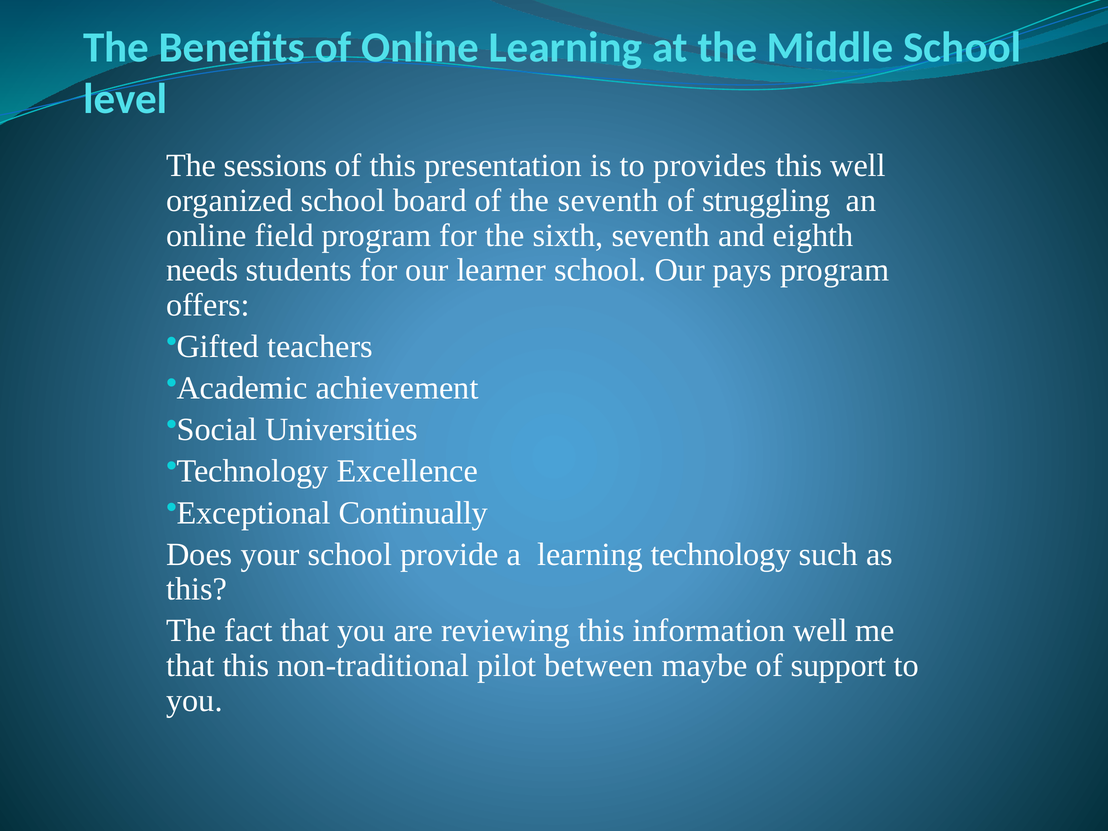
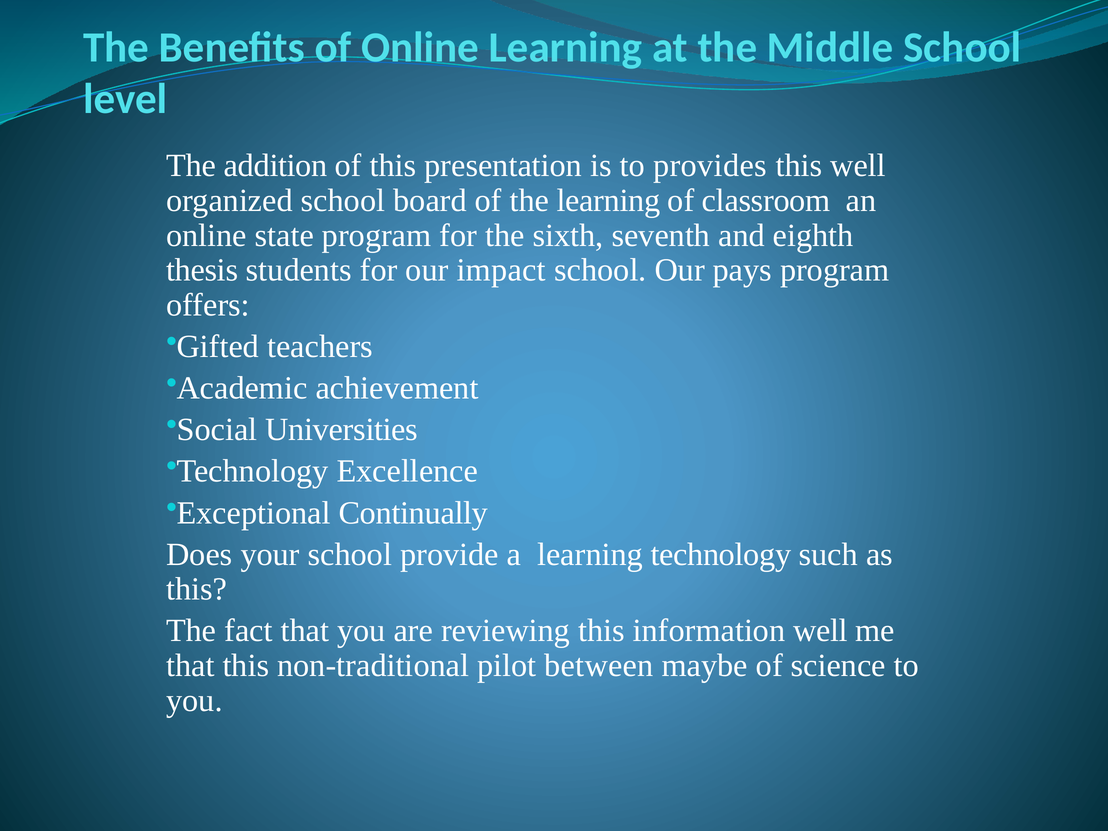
sessions: sessions -> addition
the seventh: seventh -> learning
struggling: struggling -> classroom
field: field -> state
needs: needs -> thesis
learner: learner -> impact
support: support -> science
